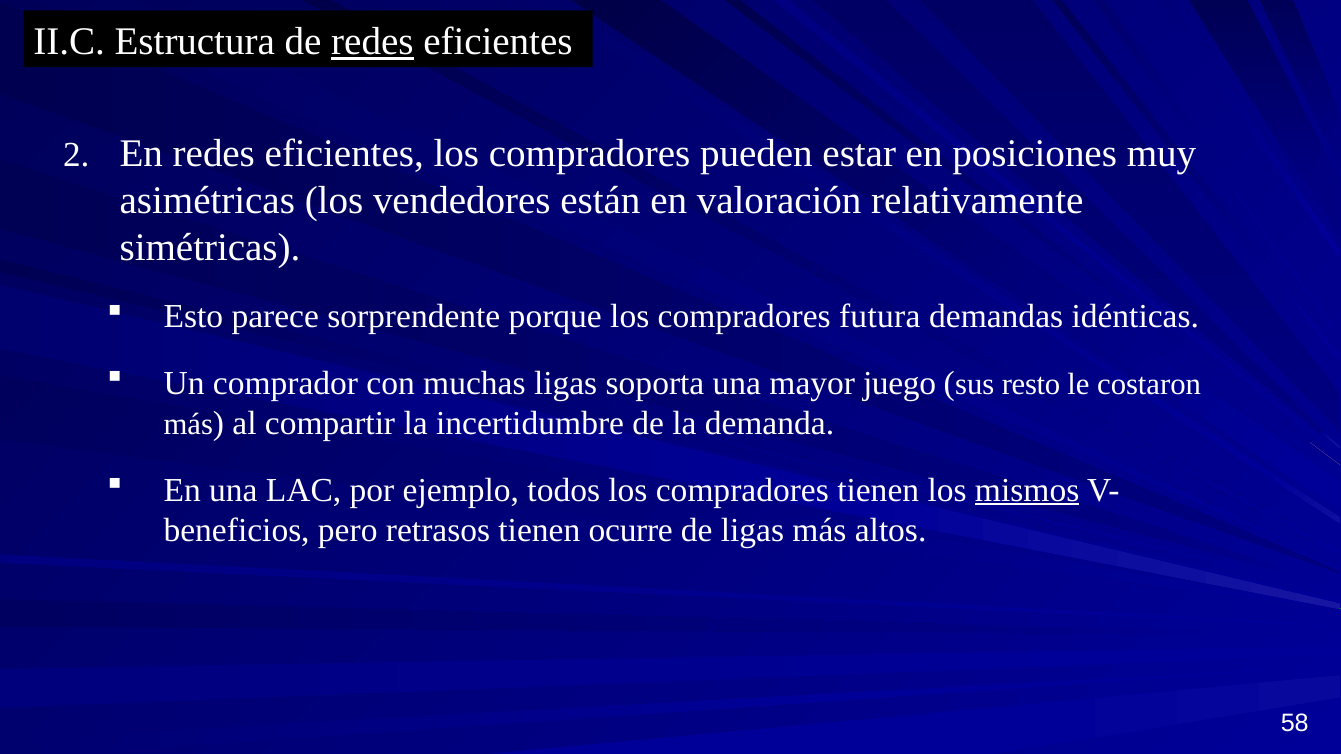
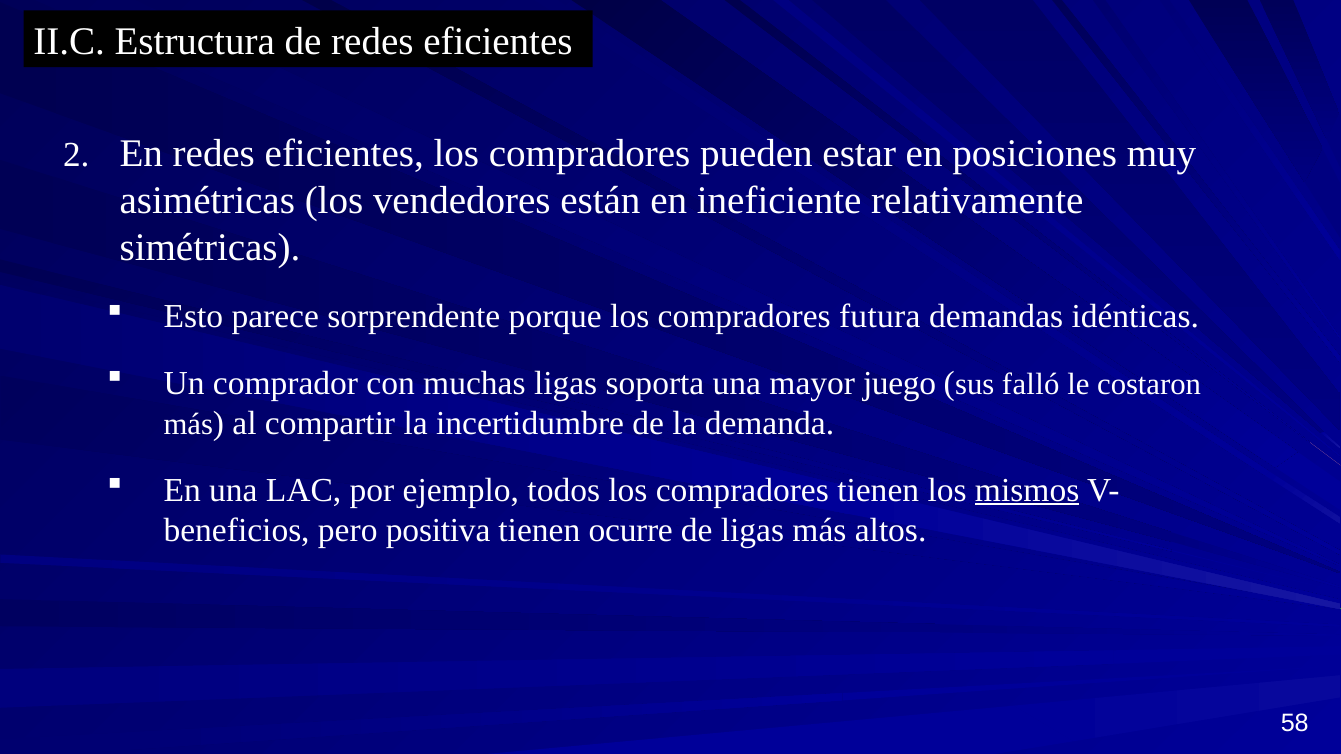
redes at (372, 42) underline: present -> none
valoración: valoración -> ineficiente
resto: resto -> falló
retrasos: retrasos -> positiva
